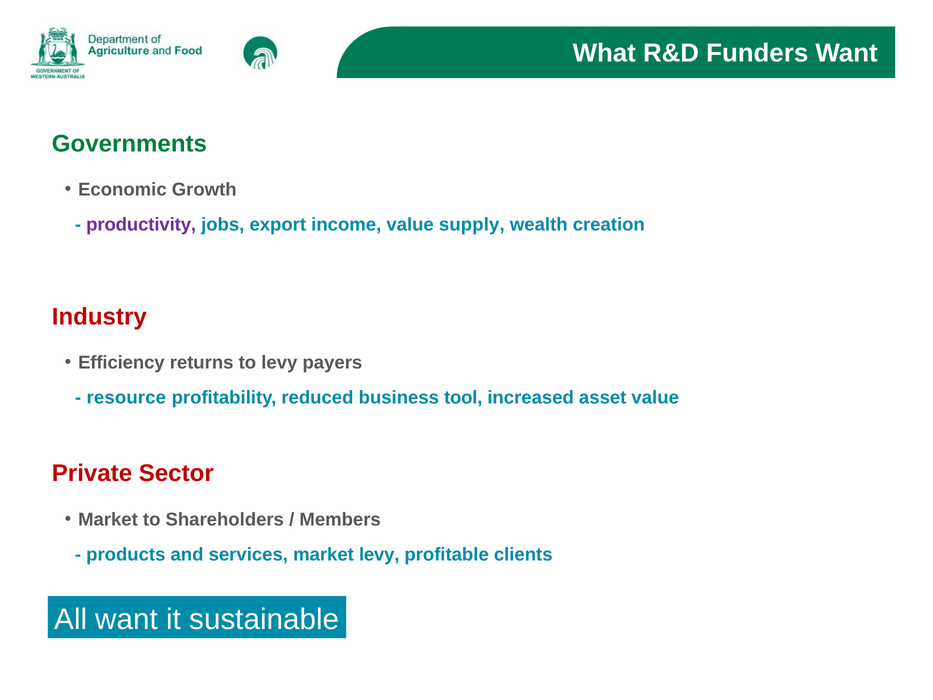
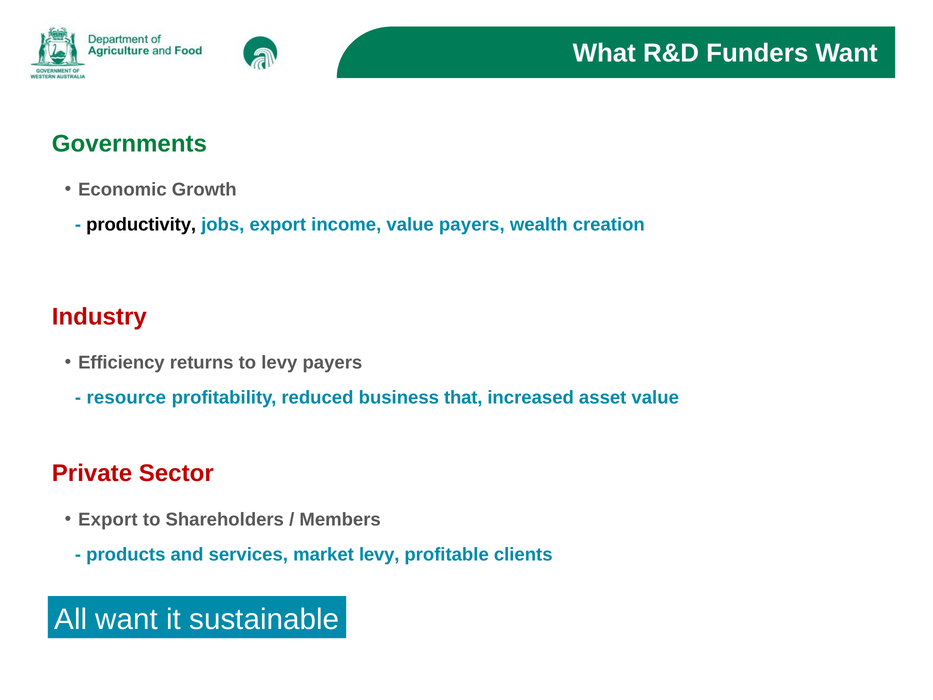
productivity colour: purple -> black
value supply: supply -> payers
tool: tool -> that
Market at (108, 519): Market -> Export
